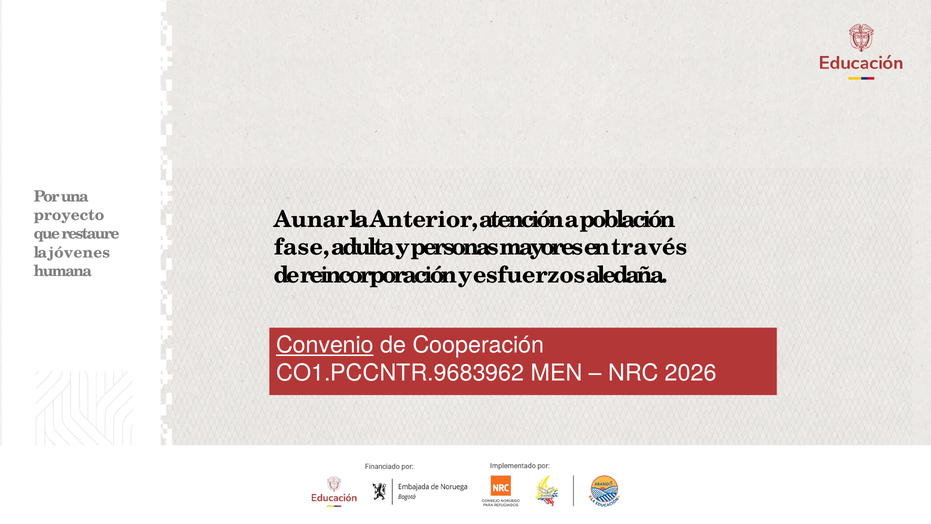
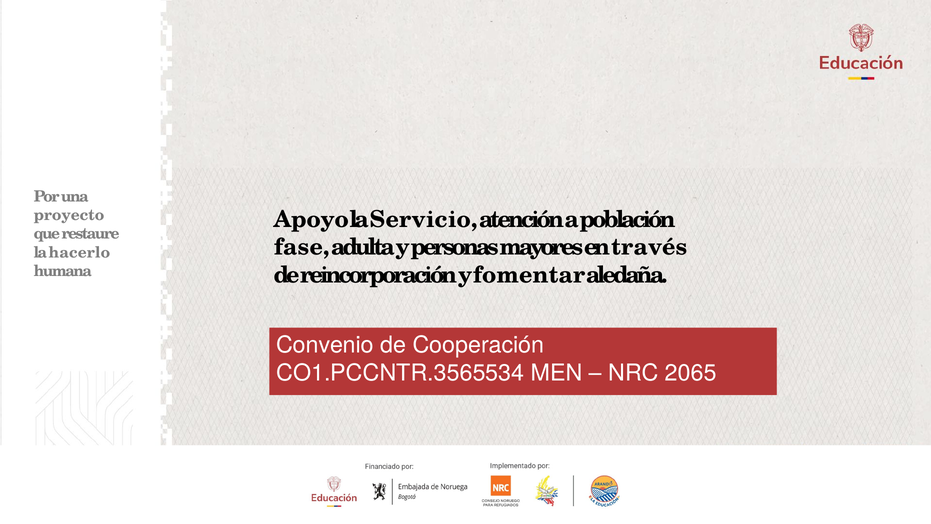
Aunar: Aunar -> Apoyo
Anterior: Anterior -> Servicio
jóvenes: jóvenes -> hacerlo
esfuerzos: esfuerzos -> fomentar
Convenio underline: present -> none
CO1.PCCNTR.9683962: CO1.PCCNTR.9683962 -> CO1.PCCNTR.3565534
2026: 2026 -> 2065
